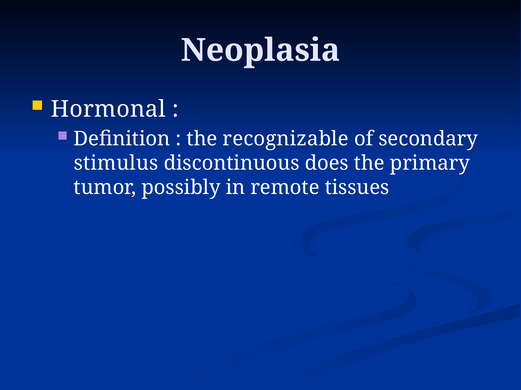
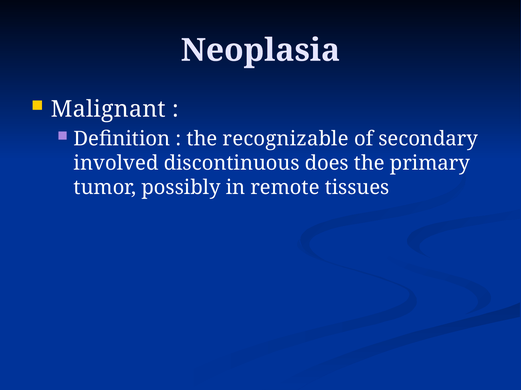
Hormonal: Hormonal -> Malignant
stimulus: stimulus -> involved
